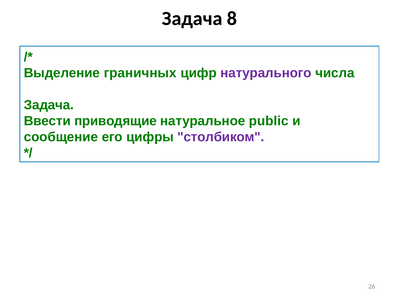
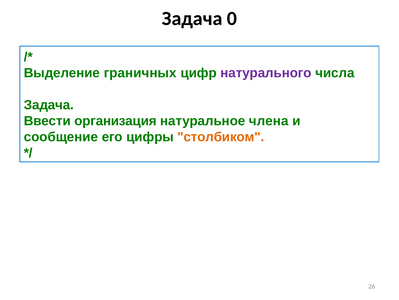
8: 8 -> 0
приводящие: приводящие -> организация
public: public -> члена
столбиком colour: purple -> orange
